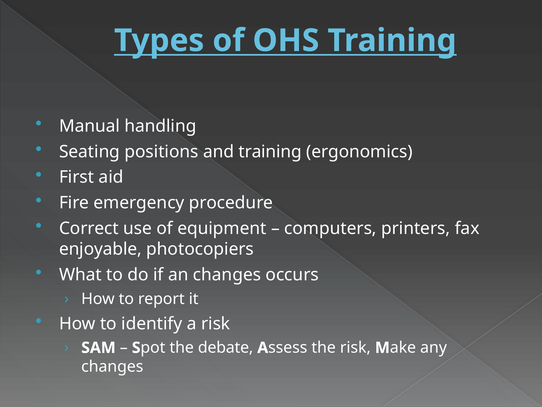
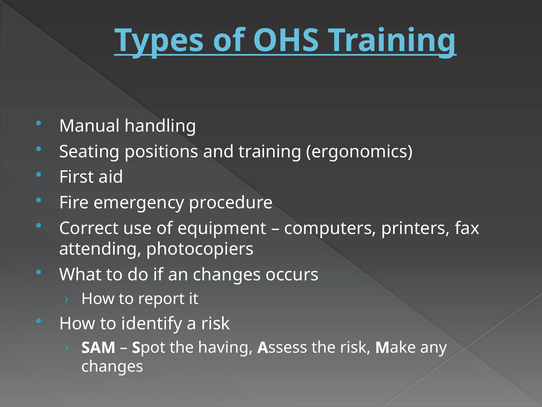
enjoyable: enjoyable -> attending
debate: debate -> having
